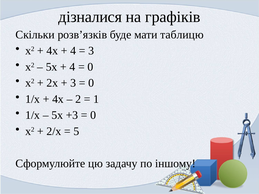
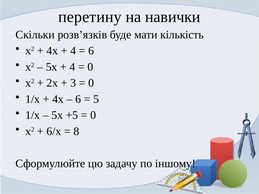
дізналися: дізналися -> перетину
графіків: графіків -> навички
таблицю: таблицю -> кількість
3 at (91, 51): 3 -> 6
2 at (78, 99): 2 -> 6
1: 1 -> 5
+3: +3 -> +5
2/х: 2/х -> 6/х
5: 5 -> 8
